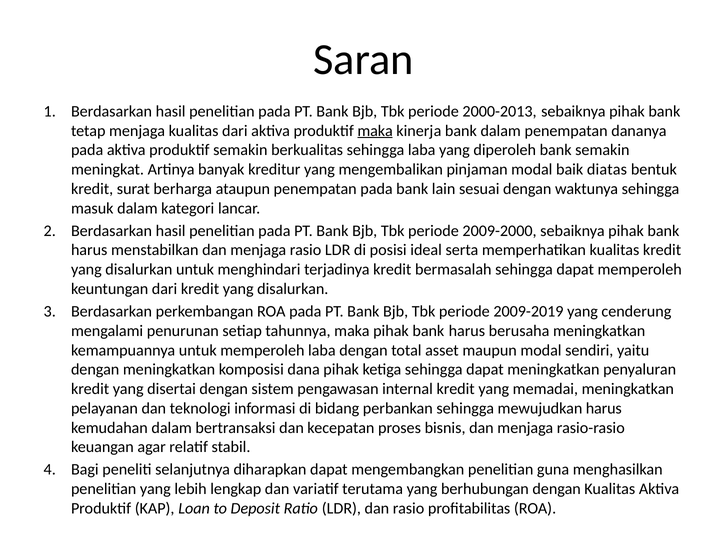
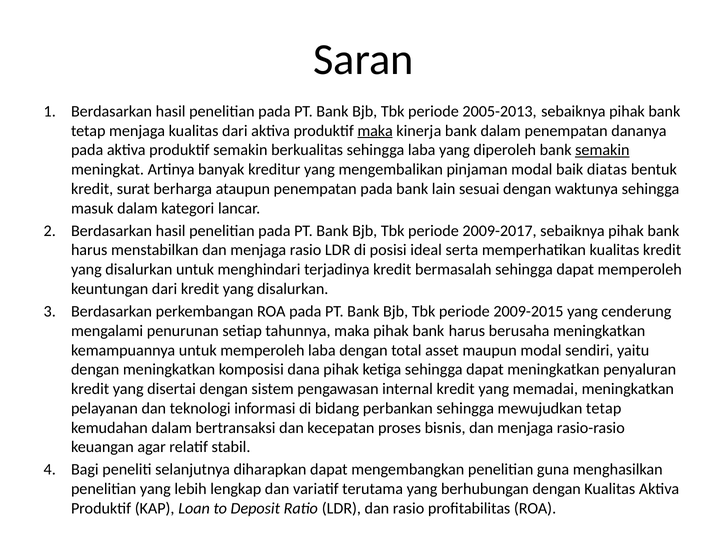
2000-2013: 2000-2013 -> 2005-2013
semakin at (602, 150) underline: none -> present
2009-2000: 2009-2000 -> 2009-2017
2009-2019: 2009-2019 -> 2009-2015
mewujudkan harus: harus -> tetap
